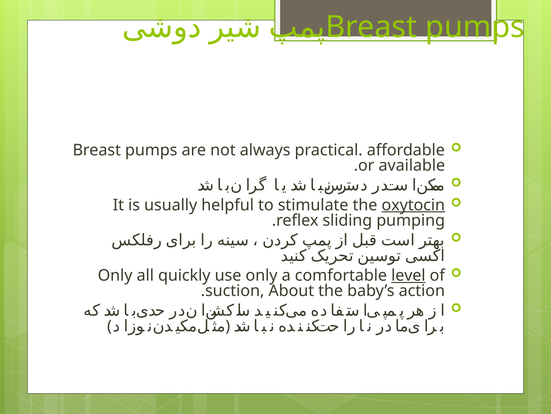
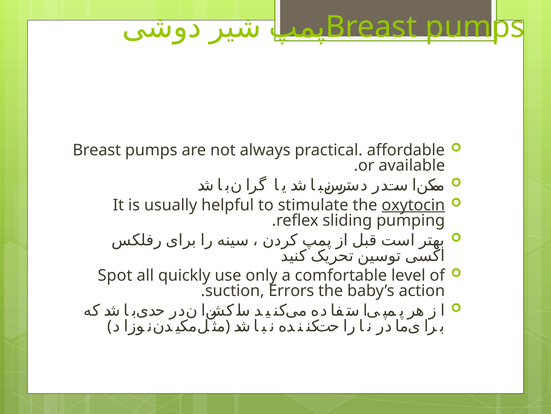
Only at (115, 275): Only -> Spot
level underline: present -> none
About: About -> Errors
